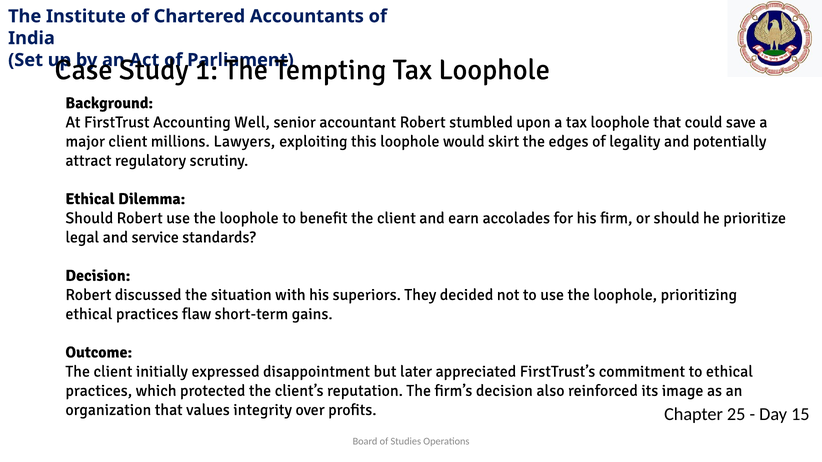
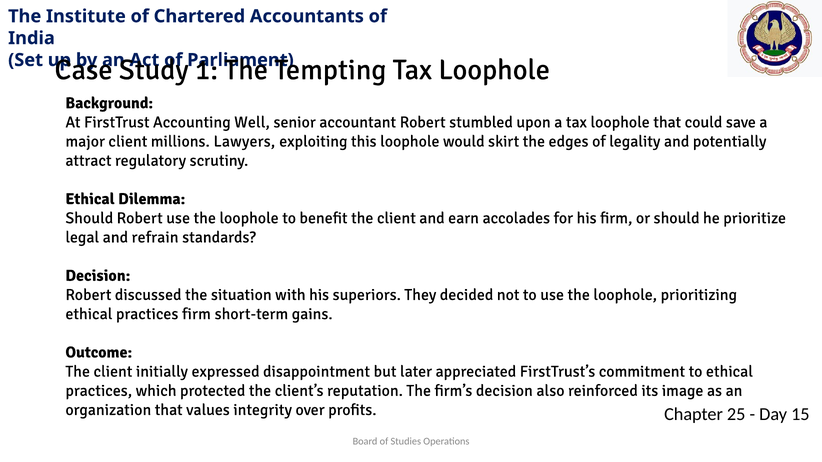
service: service -> refrain
practices flaw: flaw -> firm
